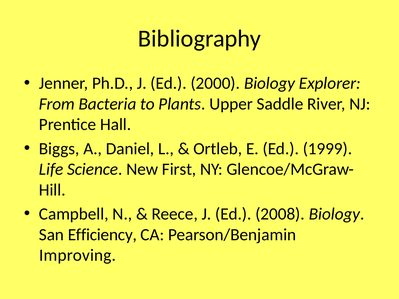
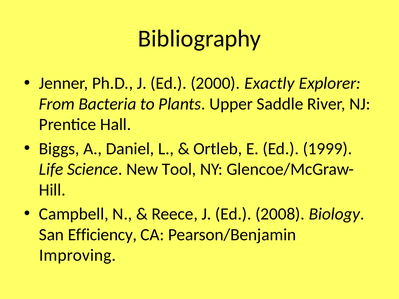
2000 Biology: Biology -> Exactly
First: First -> Tool
